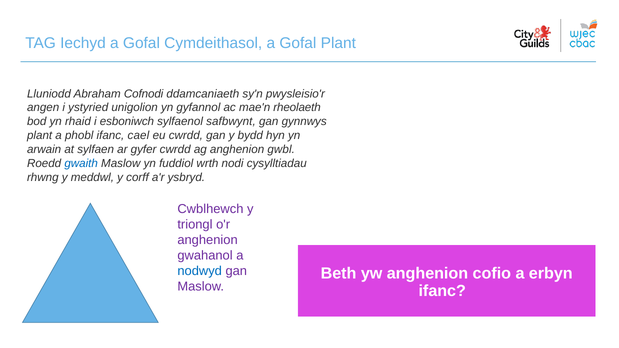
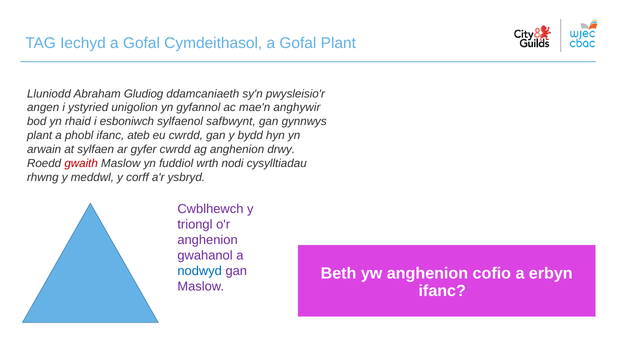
Cofnodi: Cofnodi -> Gludiog
rheolaeth: rheolaeth -> anghywir
cael: cael -> ateb
gwbl: gwbl -> drwy
gwaith colour: blue -> red
